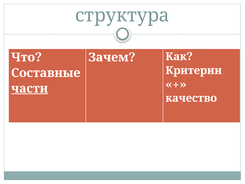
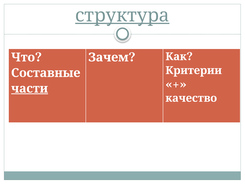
структура underline: none -> present
